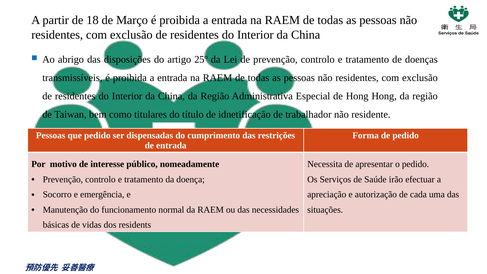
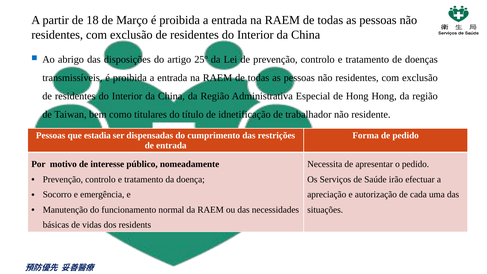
que pedido: pedido -> estadia
